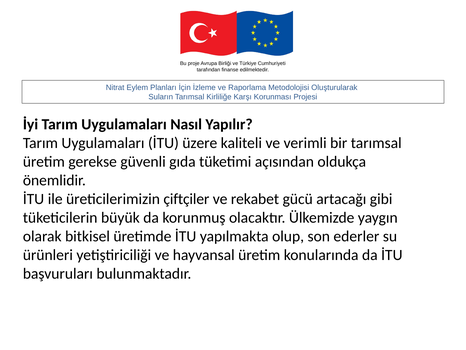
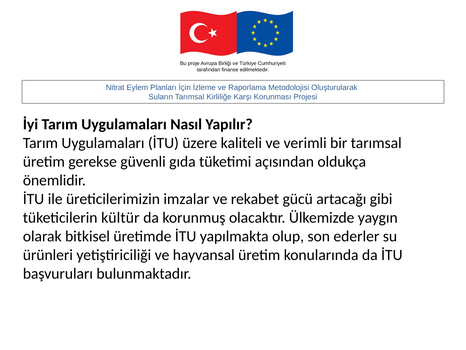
çiftçiler: çiftçiler -> imzalar
büyük: büyük -> kültür
